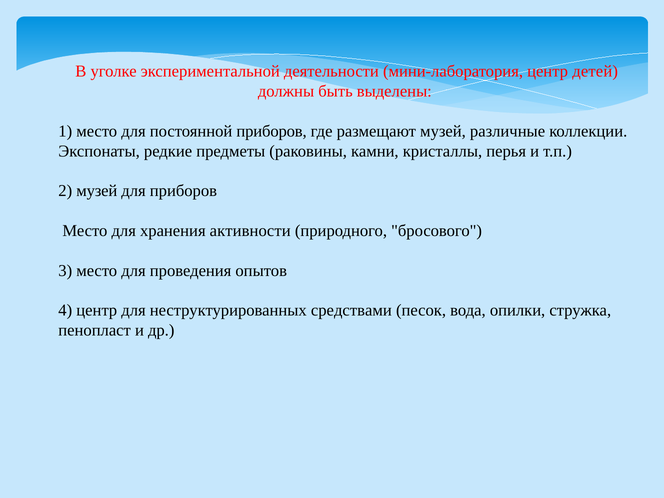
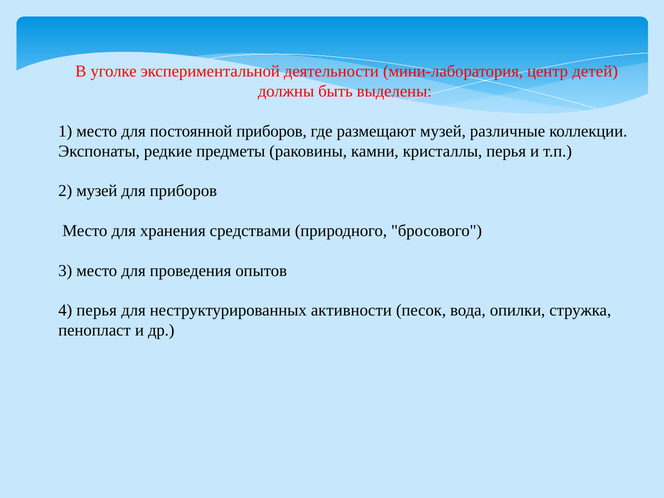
активности: активности -> средствами
4 центр: центр -> перья
средствами: средствами -> активности
